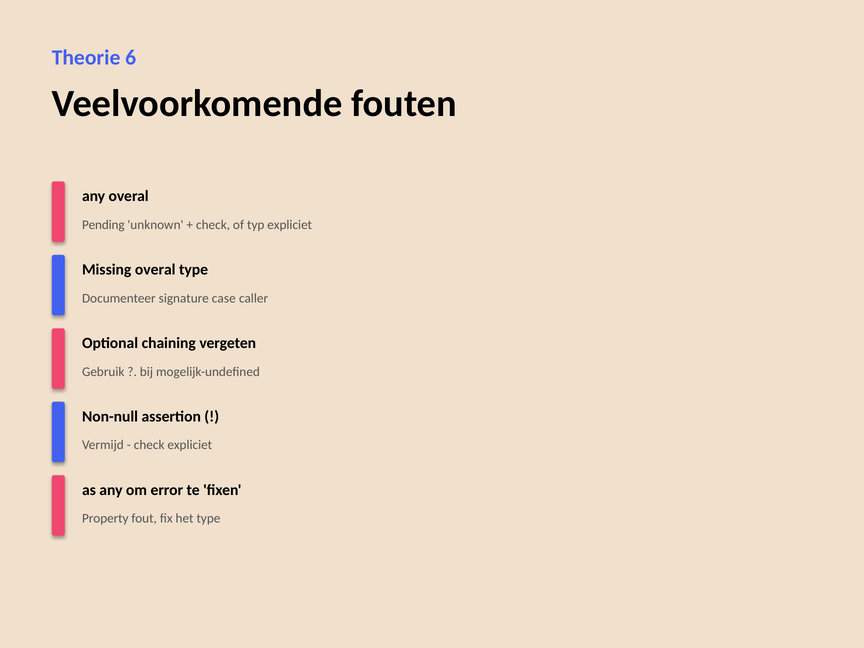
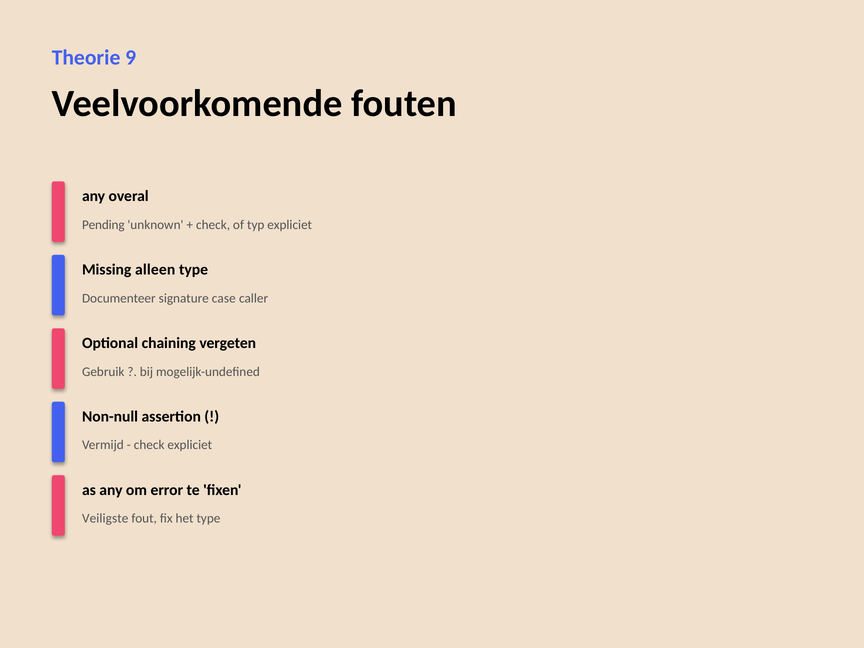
6: 6 -> 9
Missing overal: overal -> alleen
Property: Property -> Veiligste
